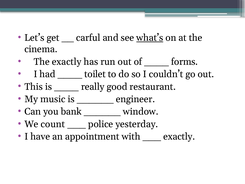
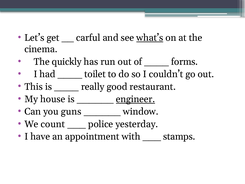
The exactly: exactly -> quickly
music: music -> house
engineer underline: none -> present
bank: bank -> guns
exactly at (179, 136): exactly -> stamps
